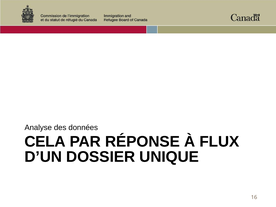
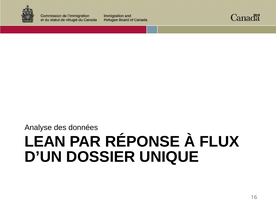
CELA: CELA -> LEAN
